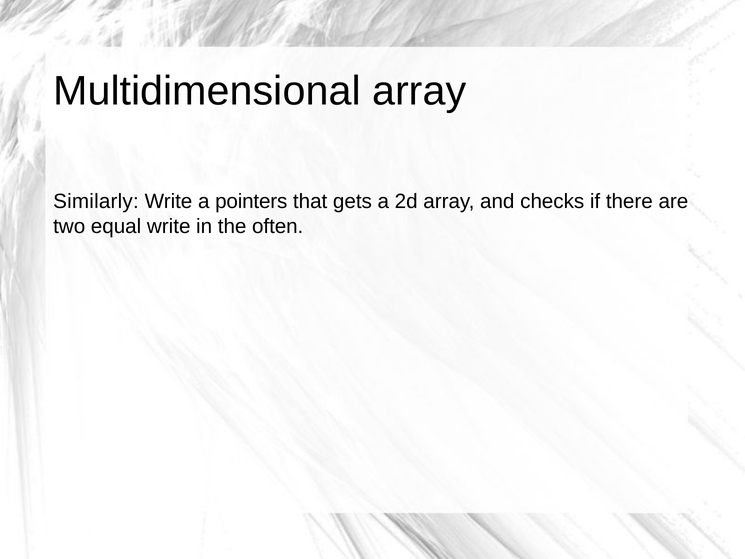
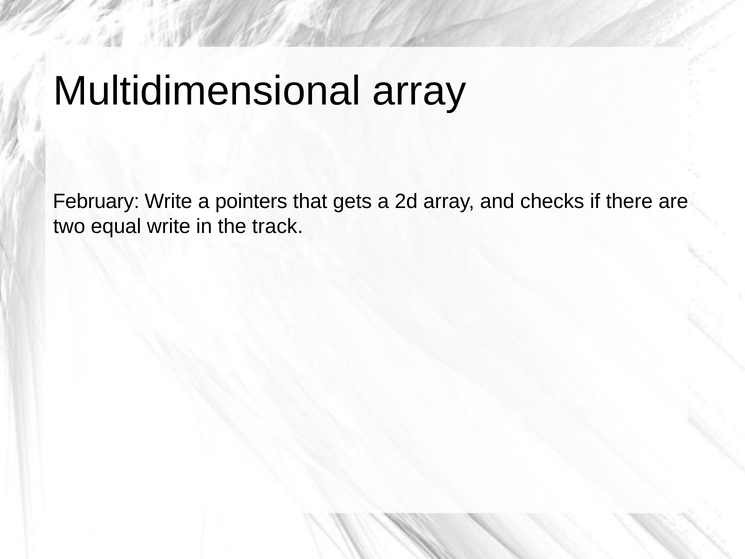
Similarly: Similarly -> February
often: often -> track
